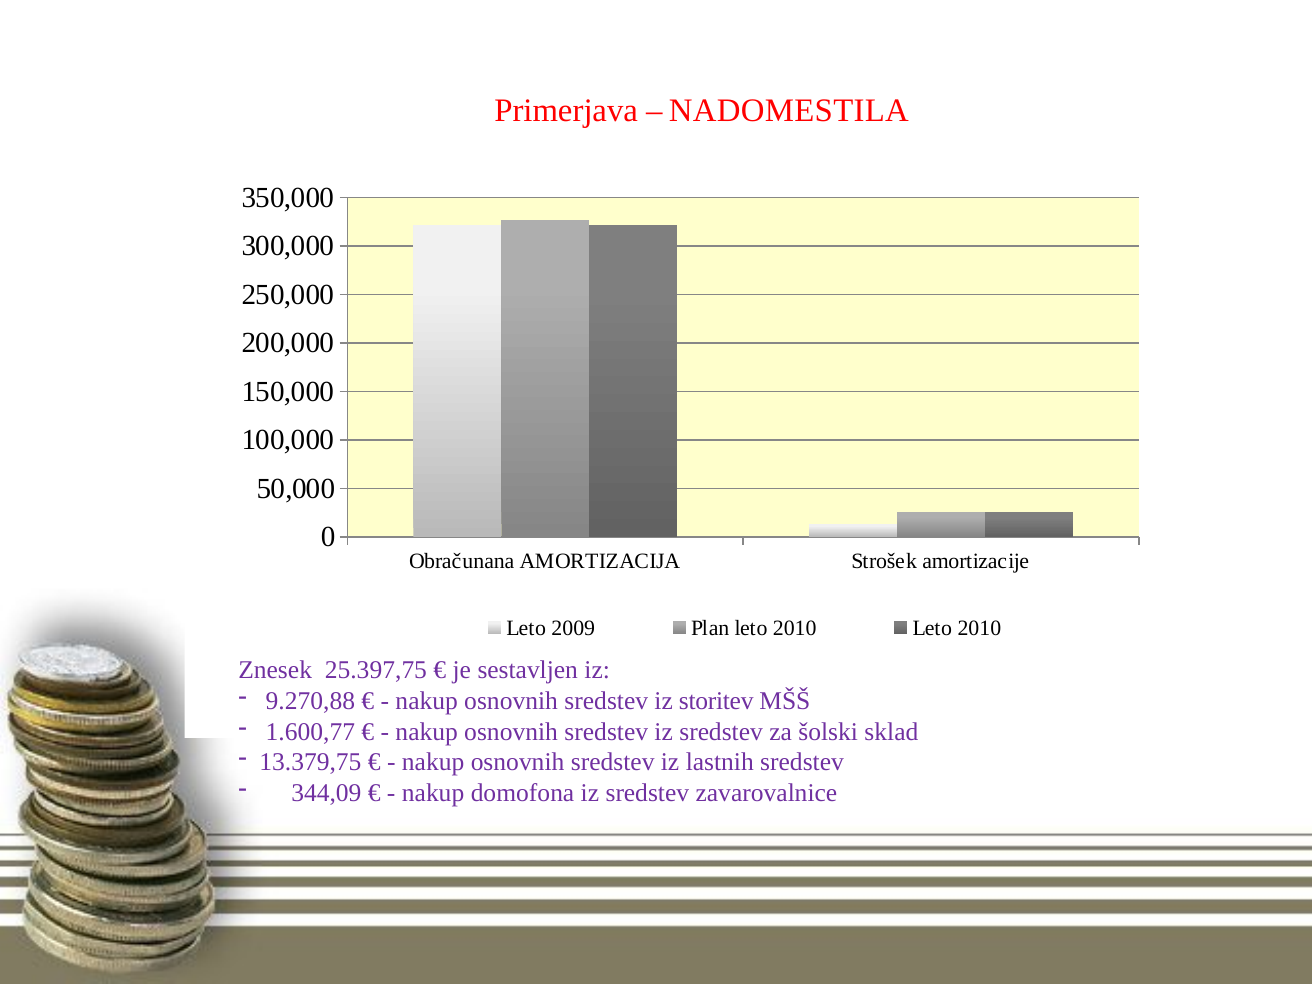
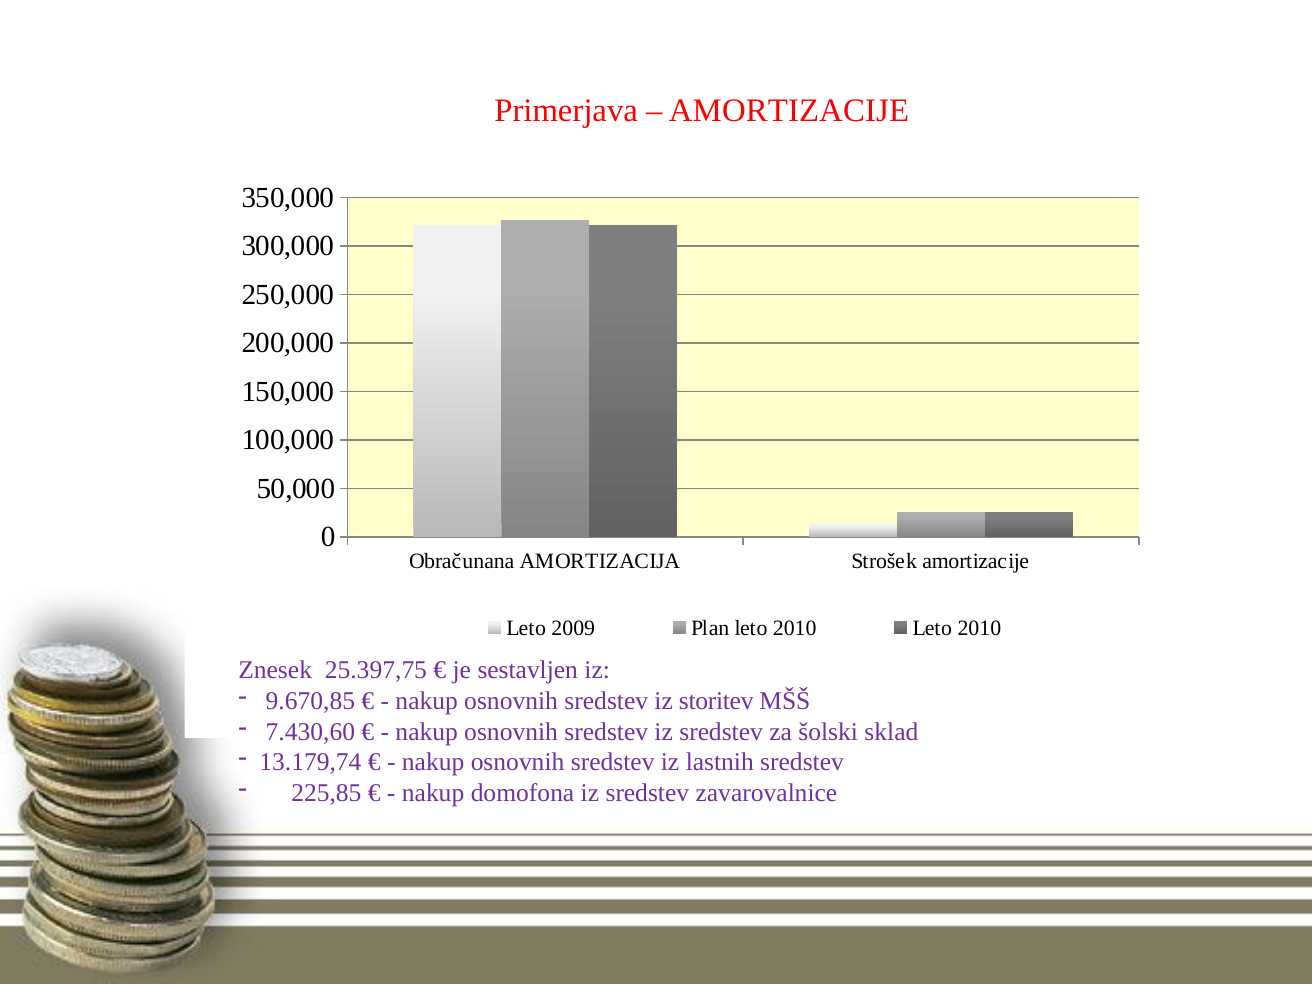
NADOMESTILA at (789, 110): NADOMESTILA -> AMORTIZACIJE
9.270,88: 9.270,88 -> 9.670,85
1.600,77: 1.600,77 -> 7.430,60
13.379,75: 13.379,75 -> 13.179,74
344,09: 344,09 -> 225,85
